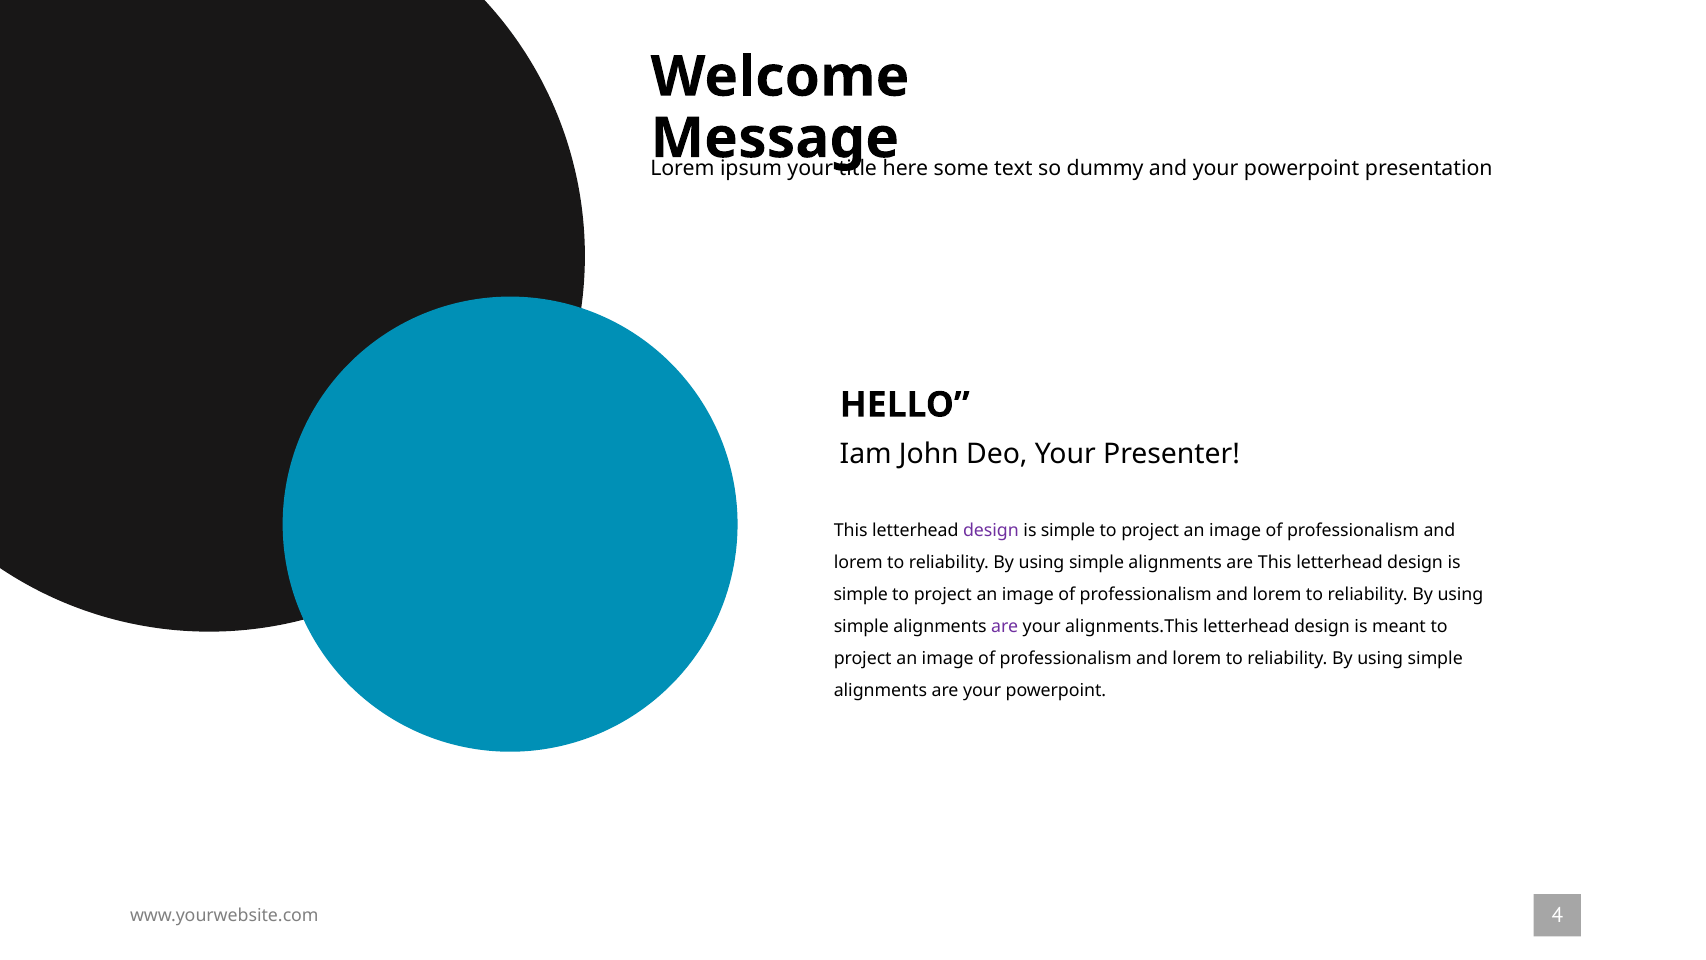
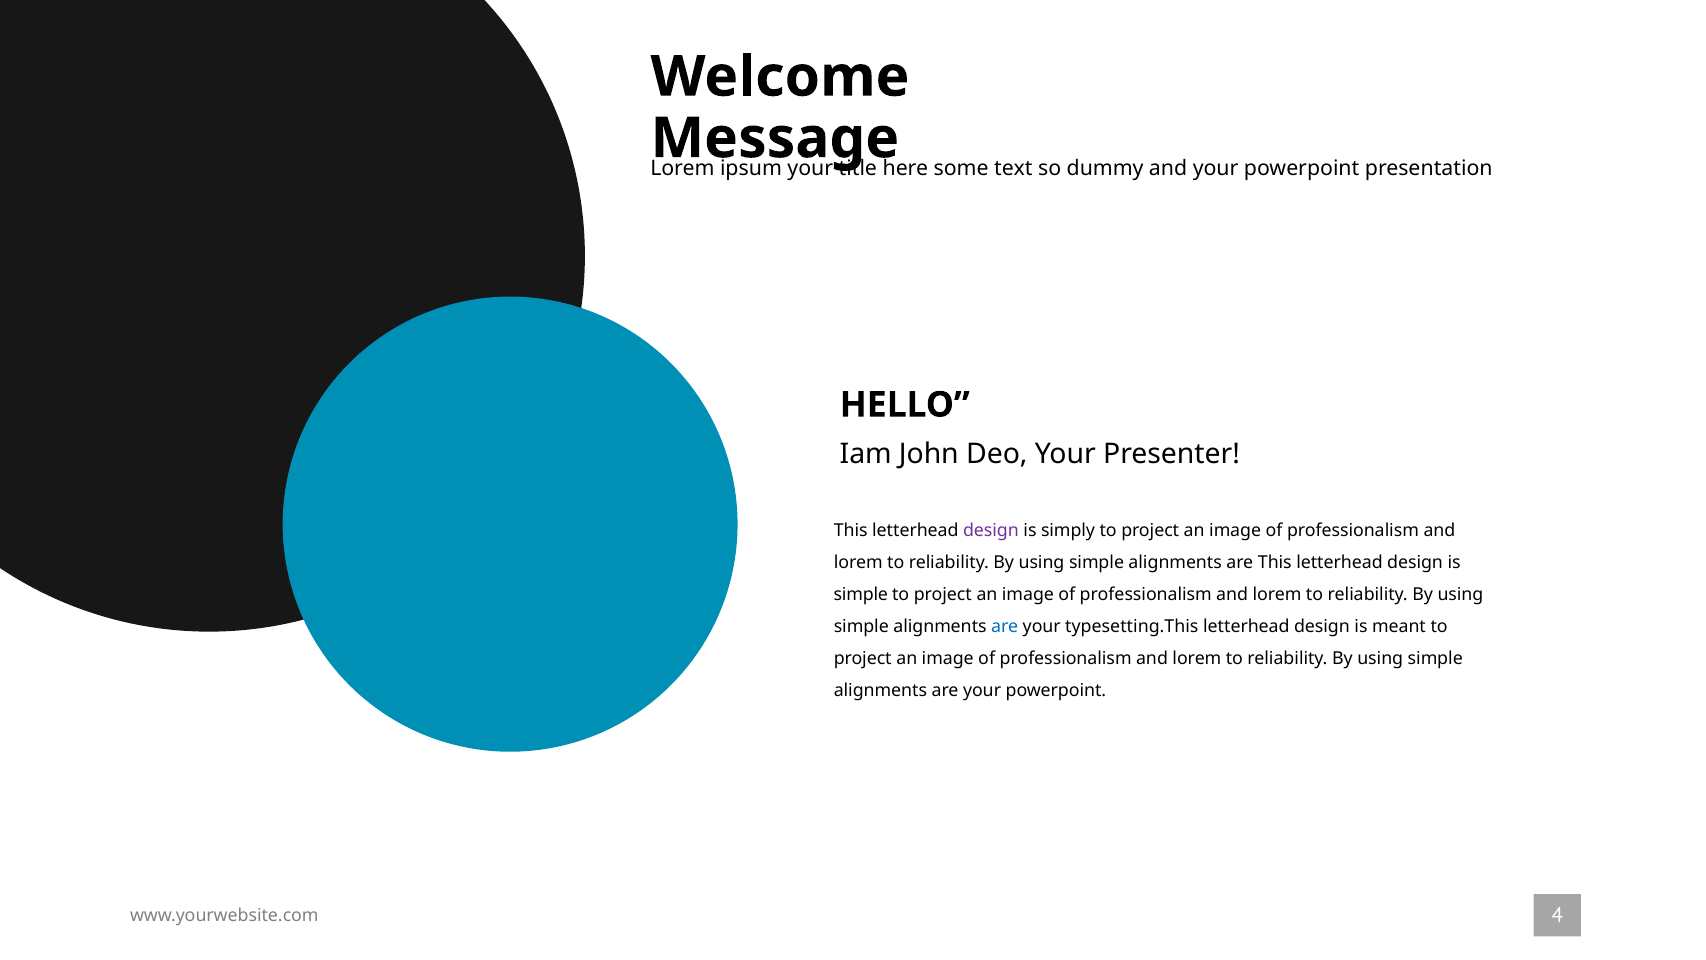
simple at (1068, 530): simple -> simply
are at (1005, 626) colour: purple -> blue
alignments.This: alignments.This -> typesetting.This
